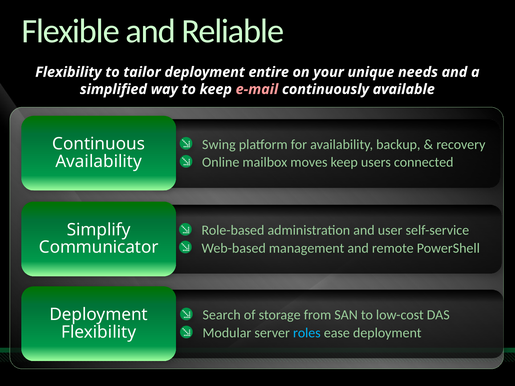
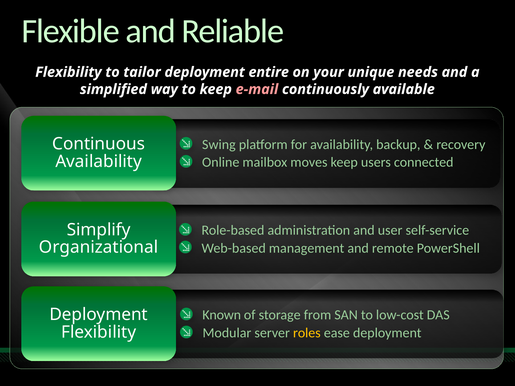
Communicator: Communicator -> Organizational
Search: Search -> Known
roles colour: light blue -> yellow
